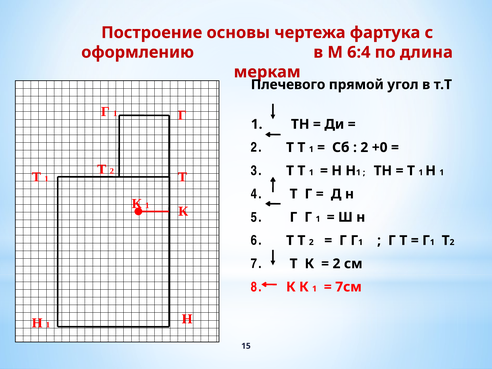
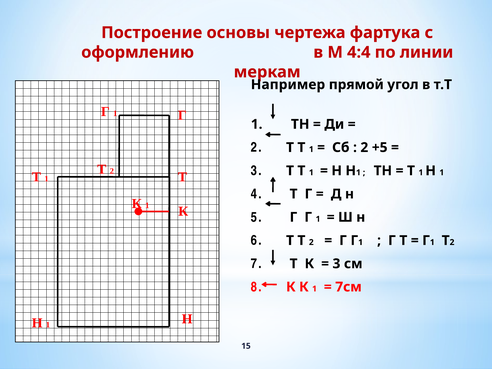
6:4: 6:4 -> 4:4
длина: длина -> линии
Плечевого: Плечевого -> Например
+0: +0 -> +5
2 at (336, 264): 2 -> 3
